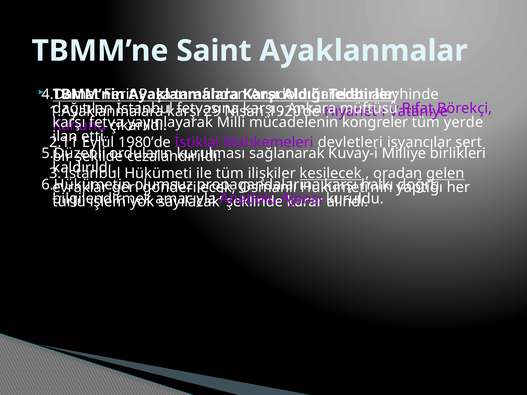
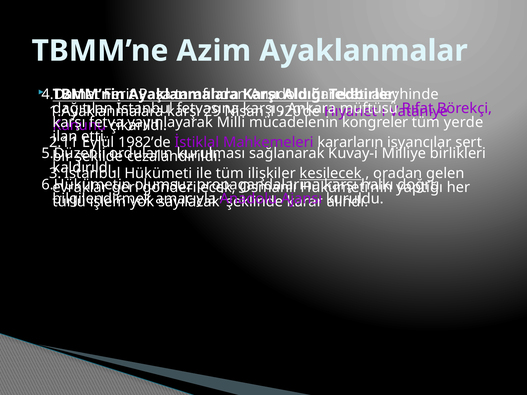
Saint: Saint -> Azim
1980’de: 1980’de -> 1982’de
devletleri: devletleri -> kararların
gelen underline: present -> none
